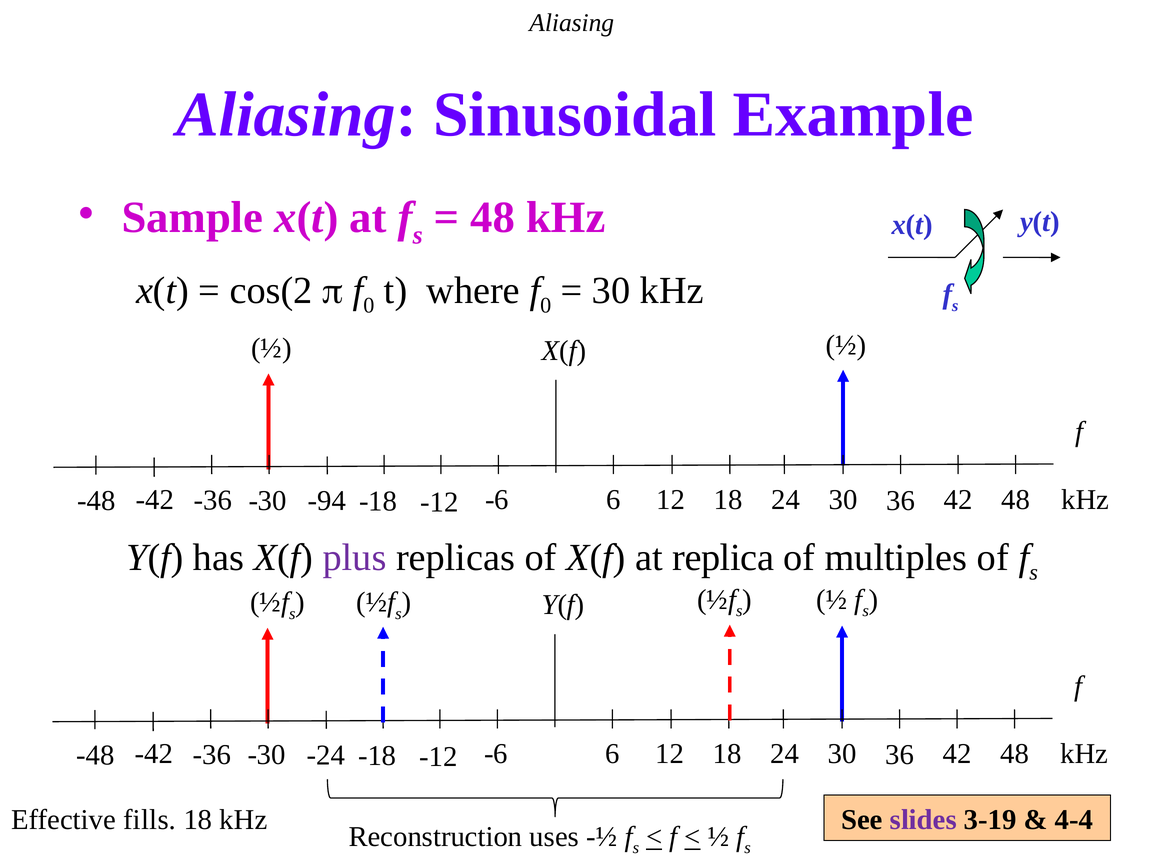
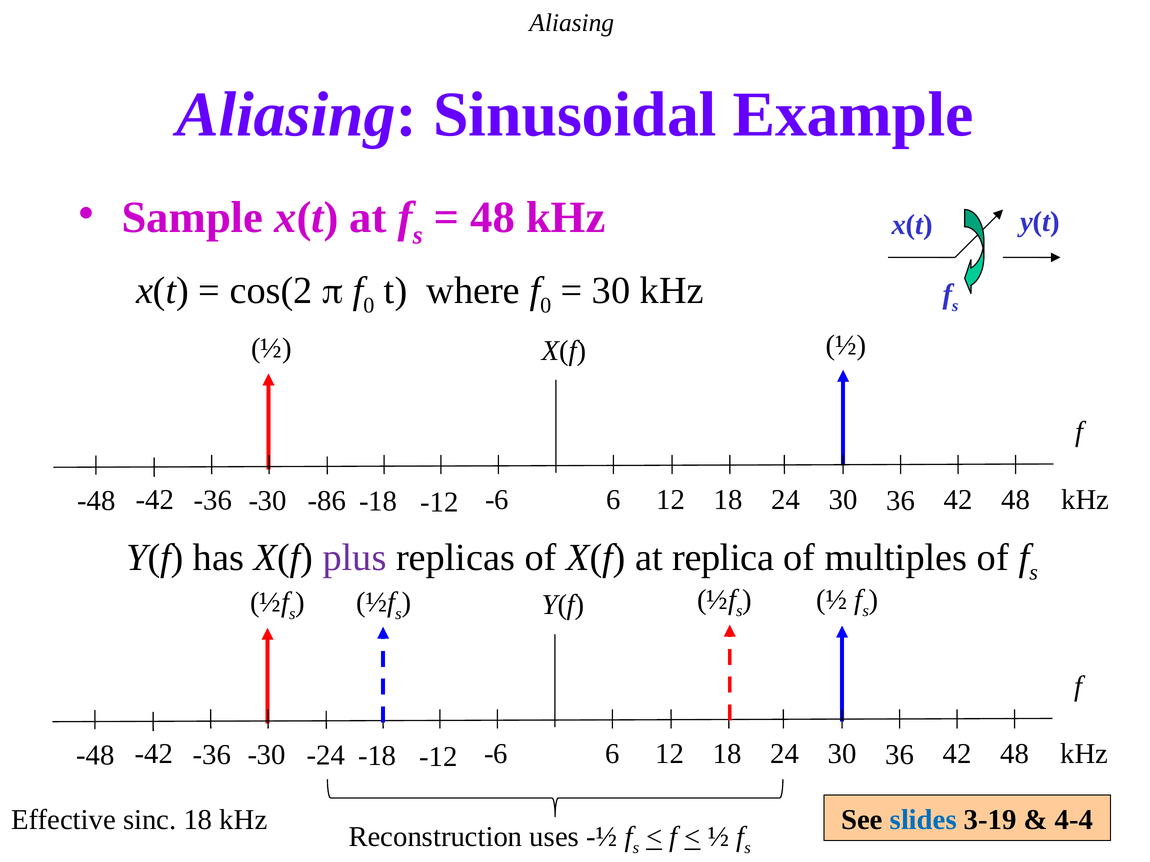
-94: -94 -> -86
fills: fills -> sinc
slides colour: purple -> blue
